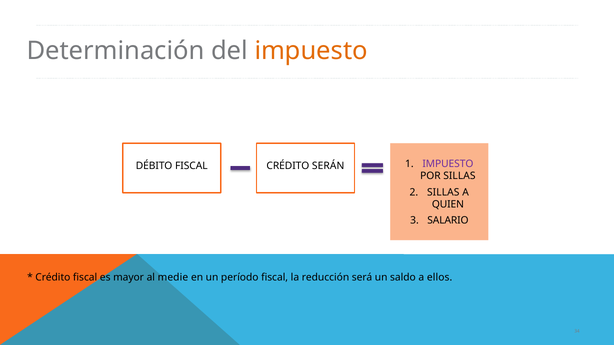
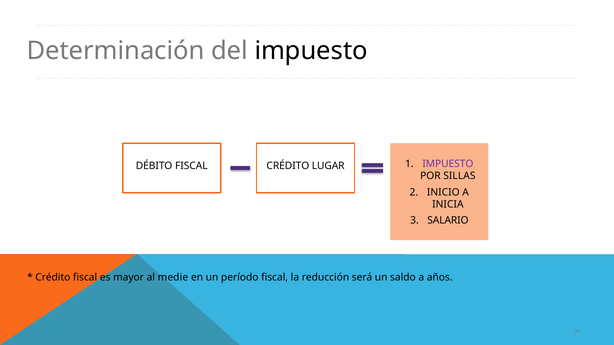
impuesto at (311, 51) colour: orange -> black
SERÁN: SERÁN -> LUGAR
SILLAS at (443, 192): SILLAS -> INICIO
QUIEN: QUIEN -> INICIA
ellos: ellos -> años
